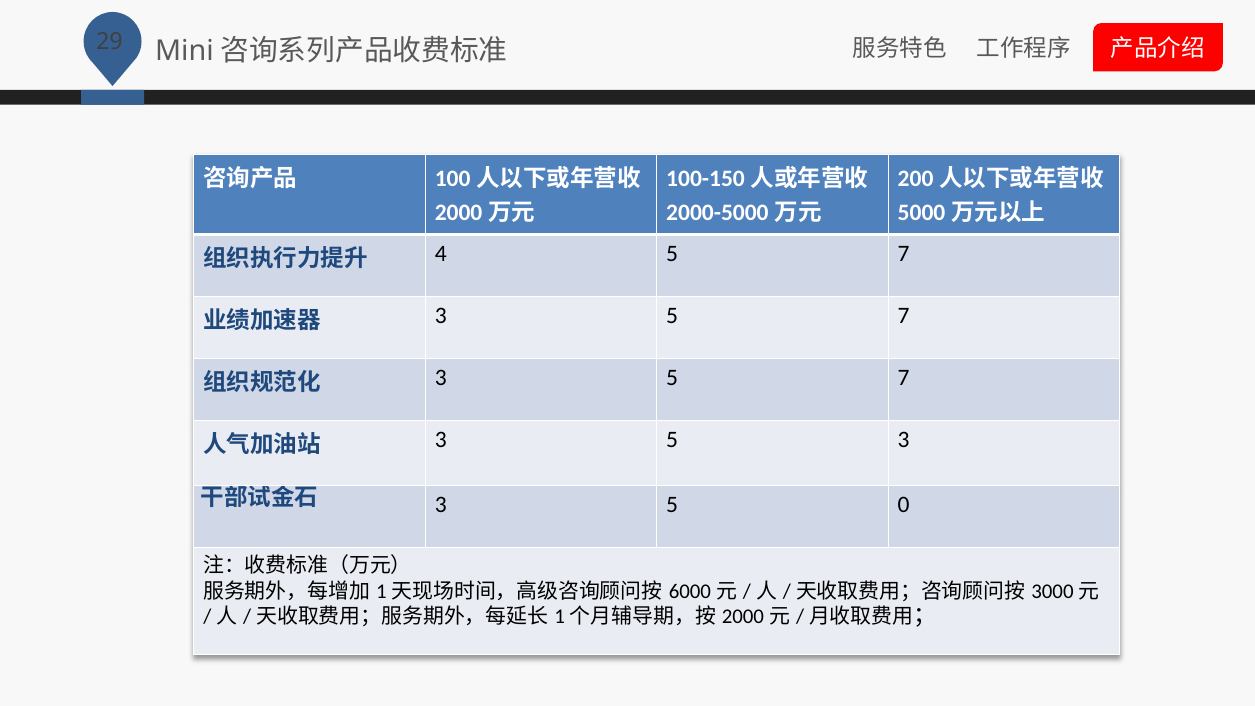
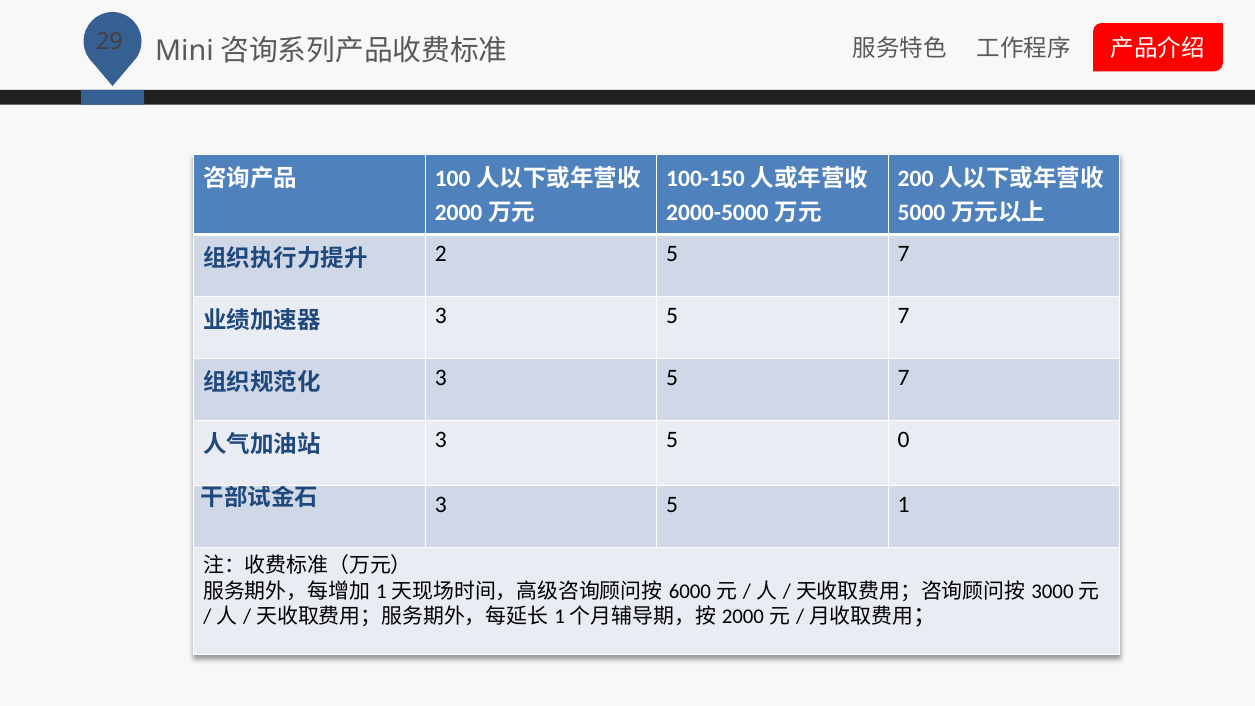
4: 4 -> 2
5 3: 3 -> 0
0: 0 -> 1
